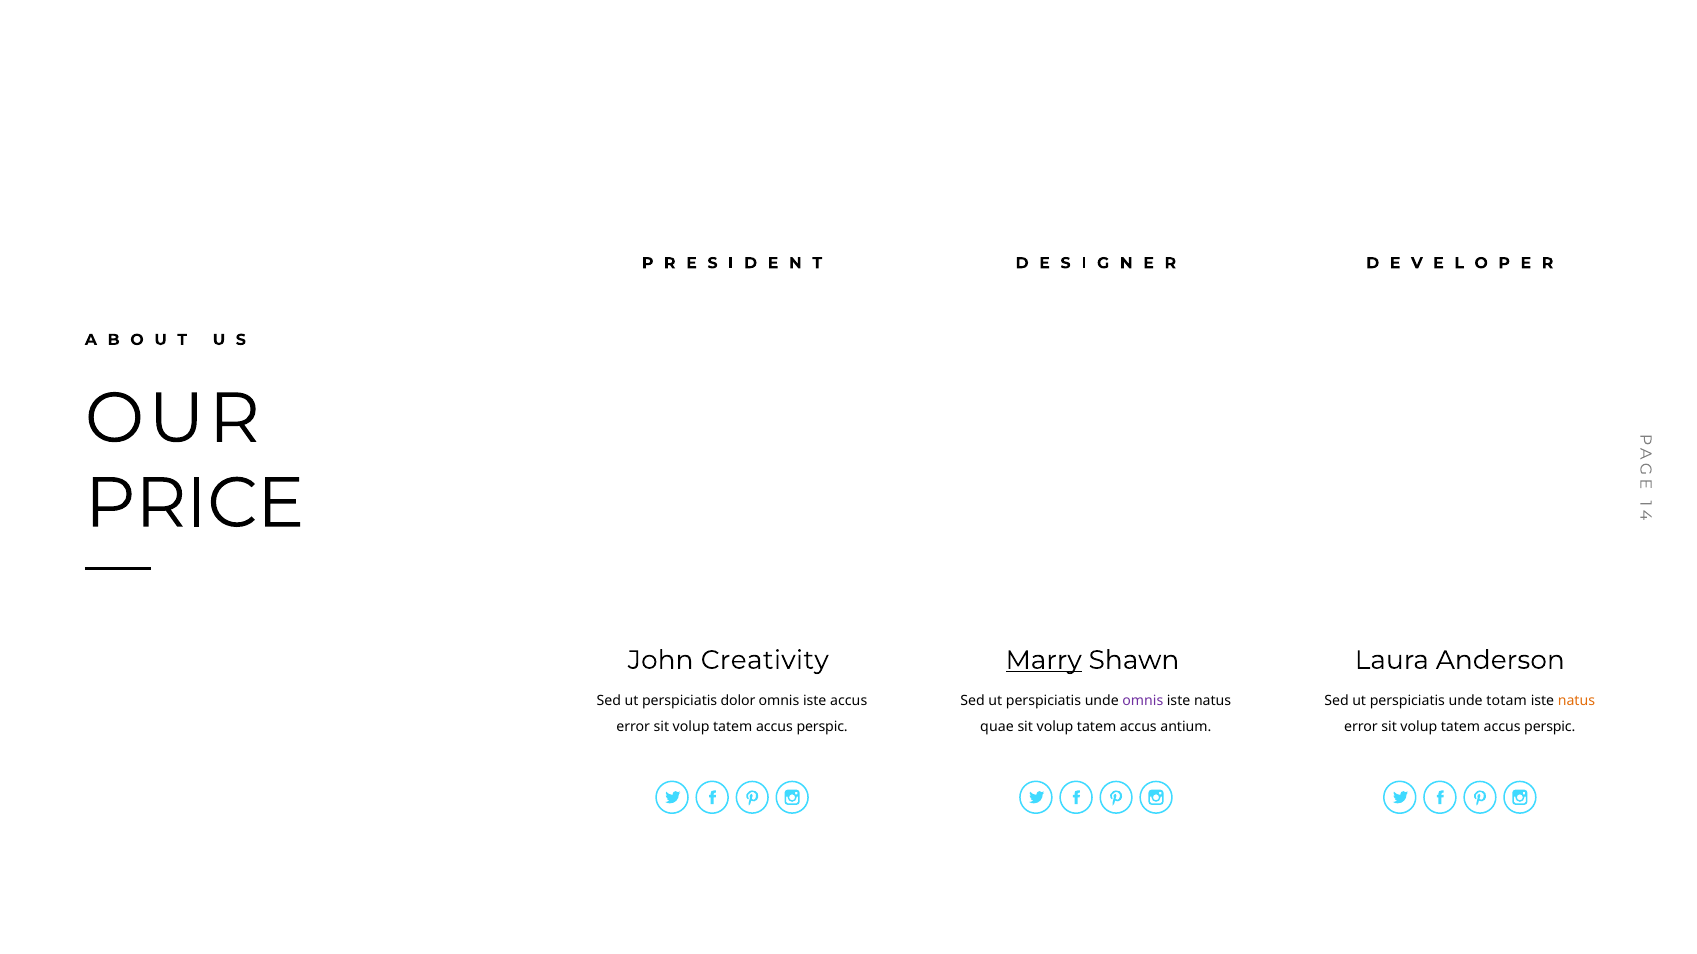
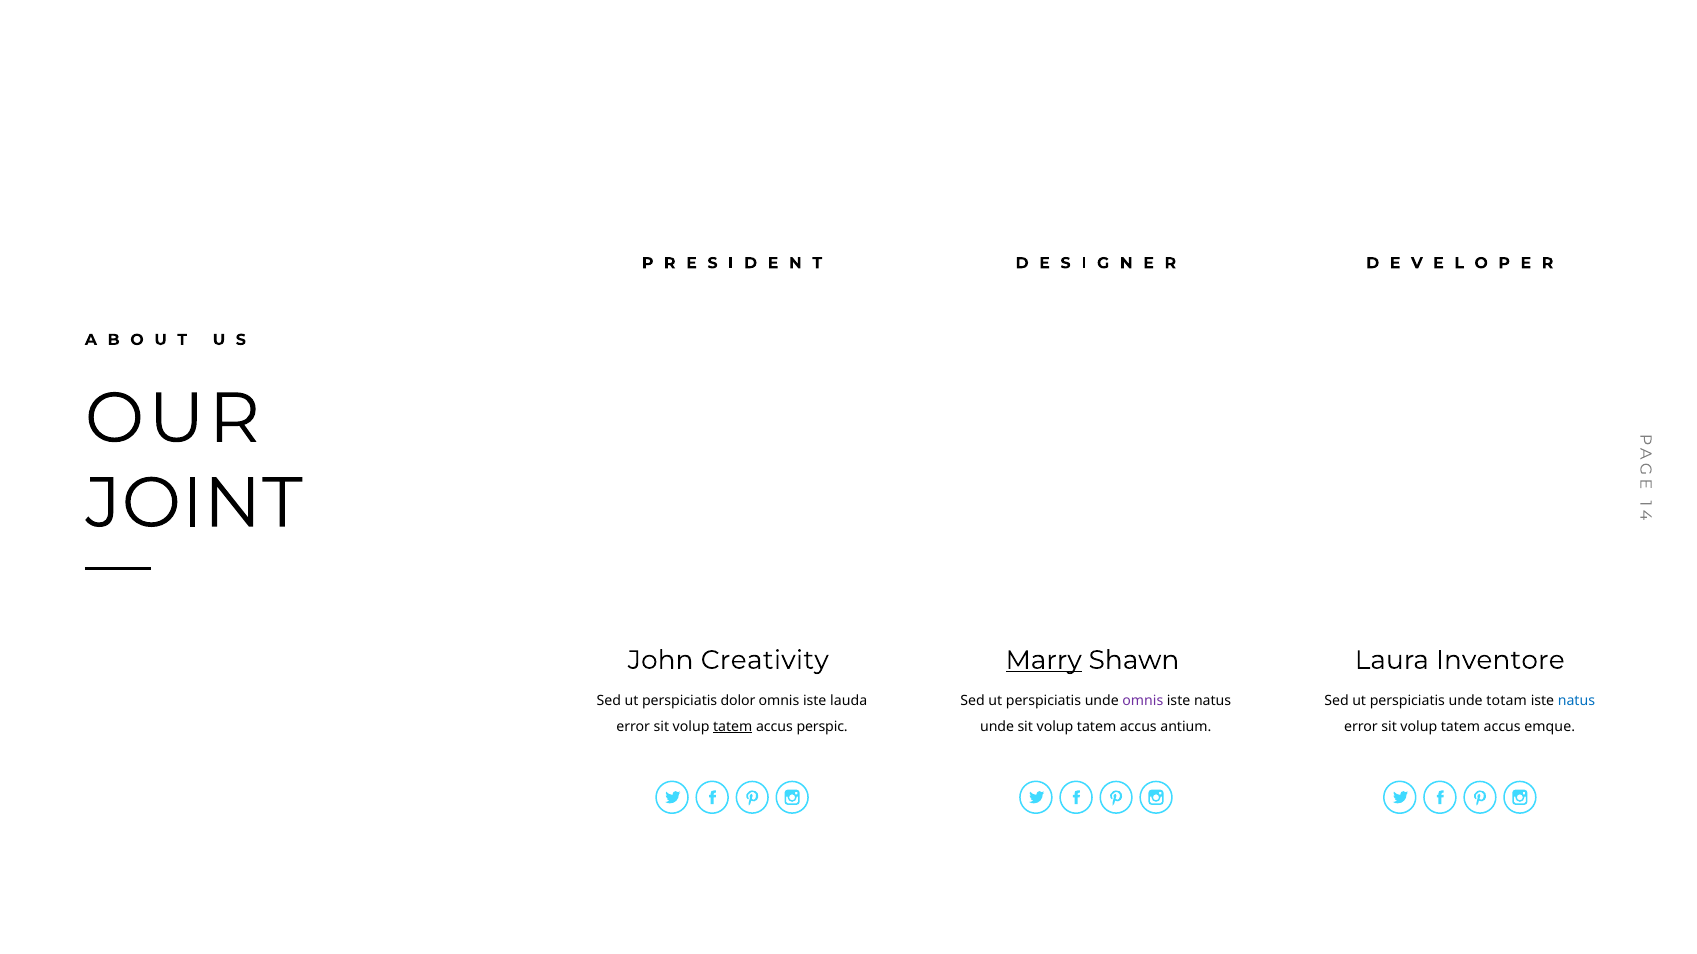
PRICE: PRICE -> JOINT
Anderson: Anderson -> Inventore
iste accus: accus -> lauda
natus at (1576, 702) colour: orange -> blue
tatem at (733, 727) underline: none -> present
quae at (997, 727): quae -> unde
perspic at (1550, 727): perspic -> emque
